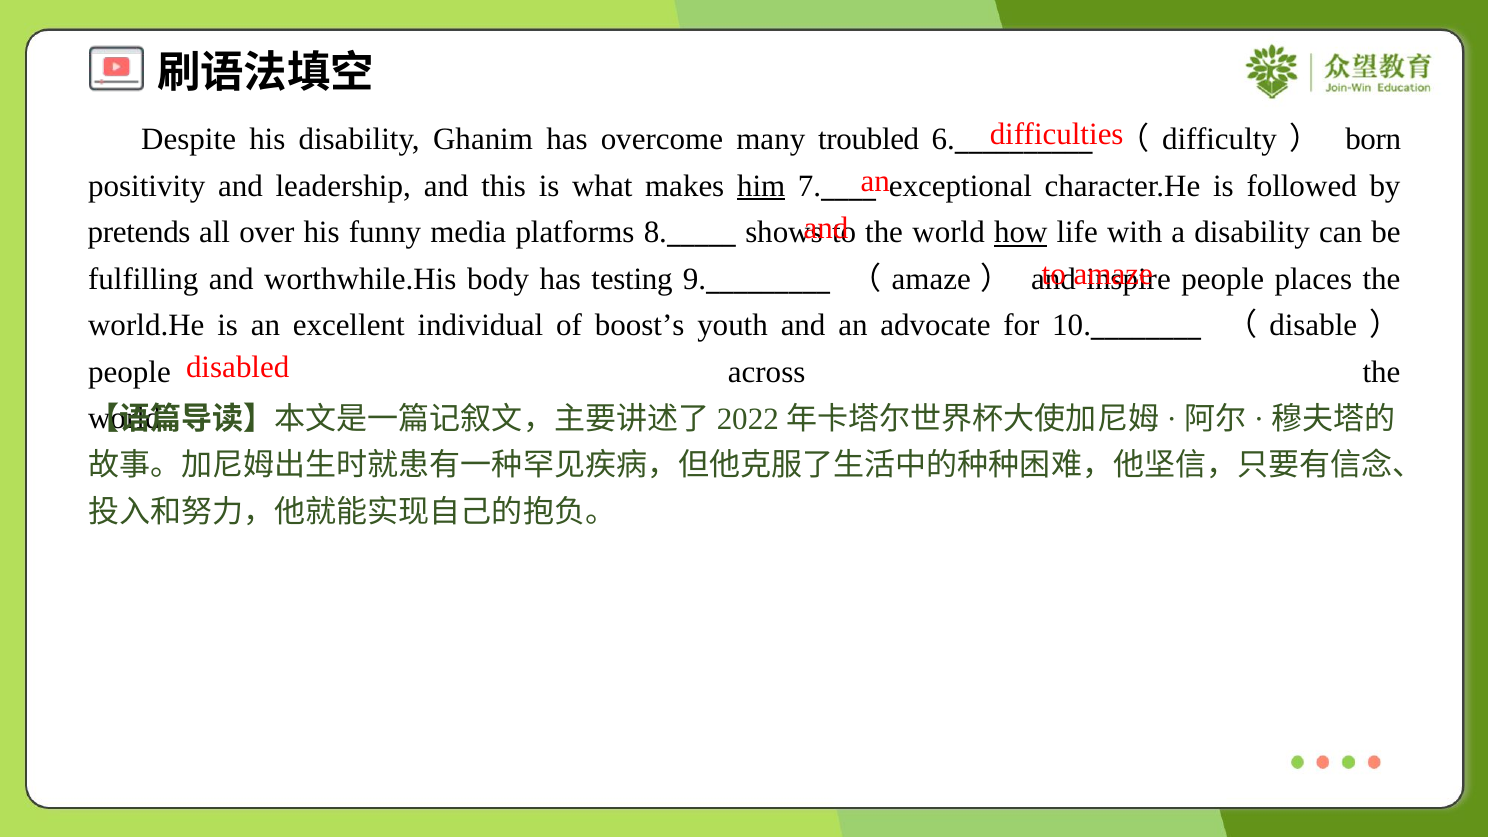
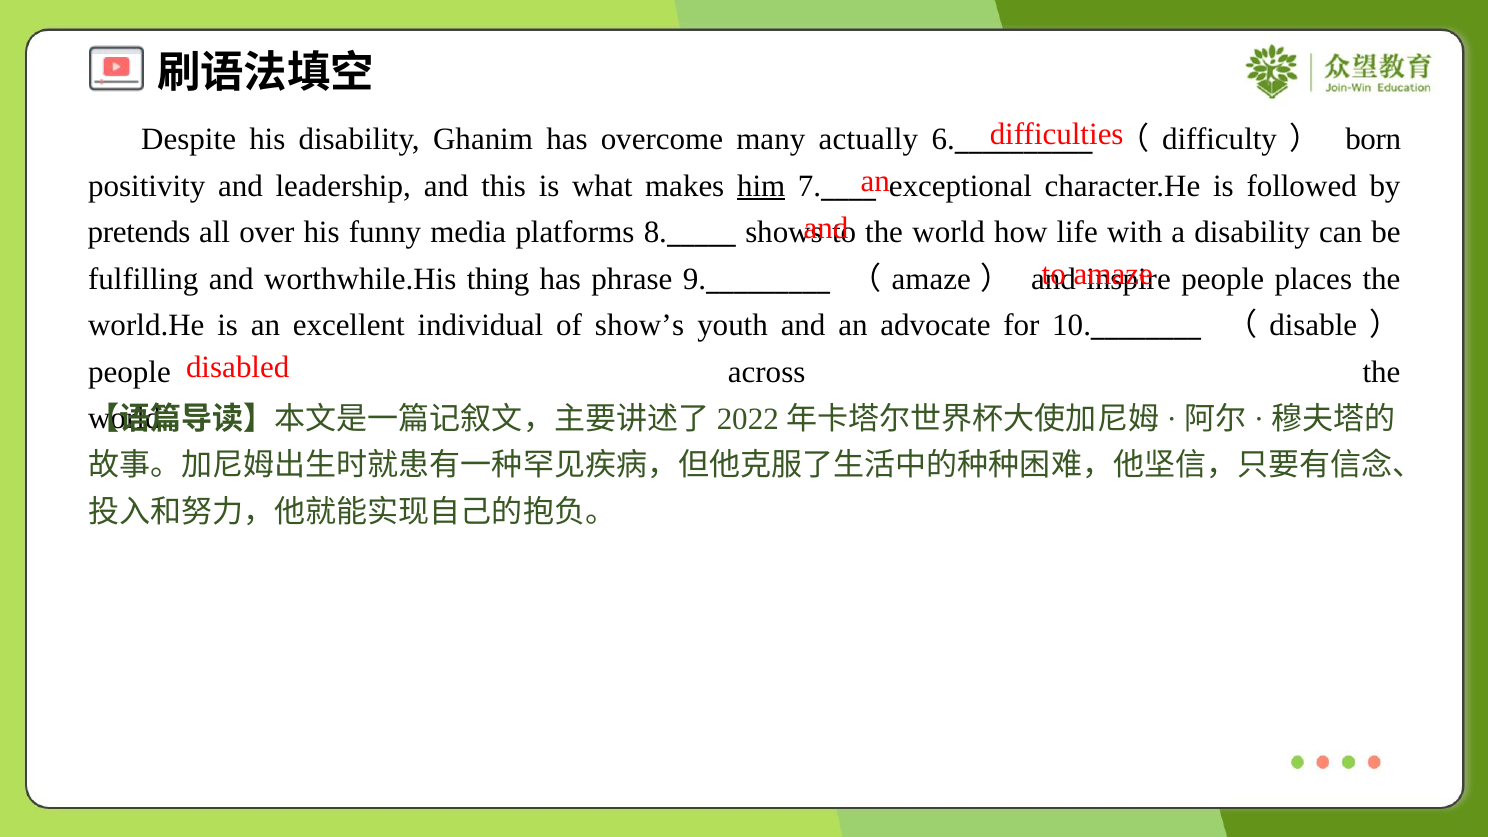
troubled: troubled -> actually
how underline: present -> none
body: body -> thing
testing: testing -> phrase
boost’s: boost’s -> show’s
